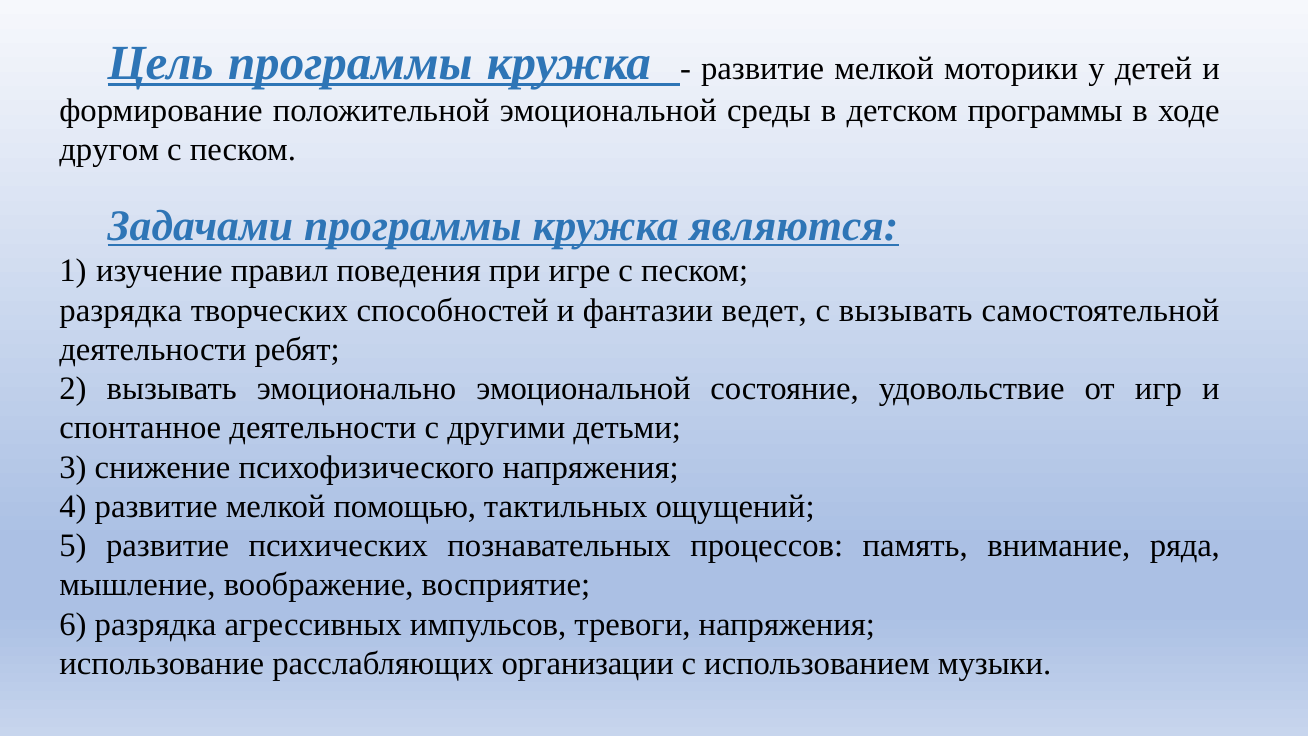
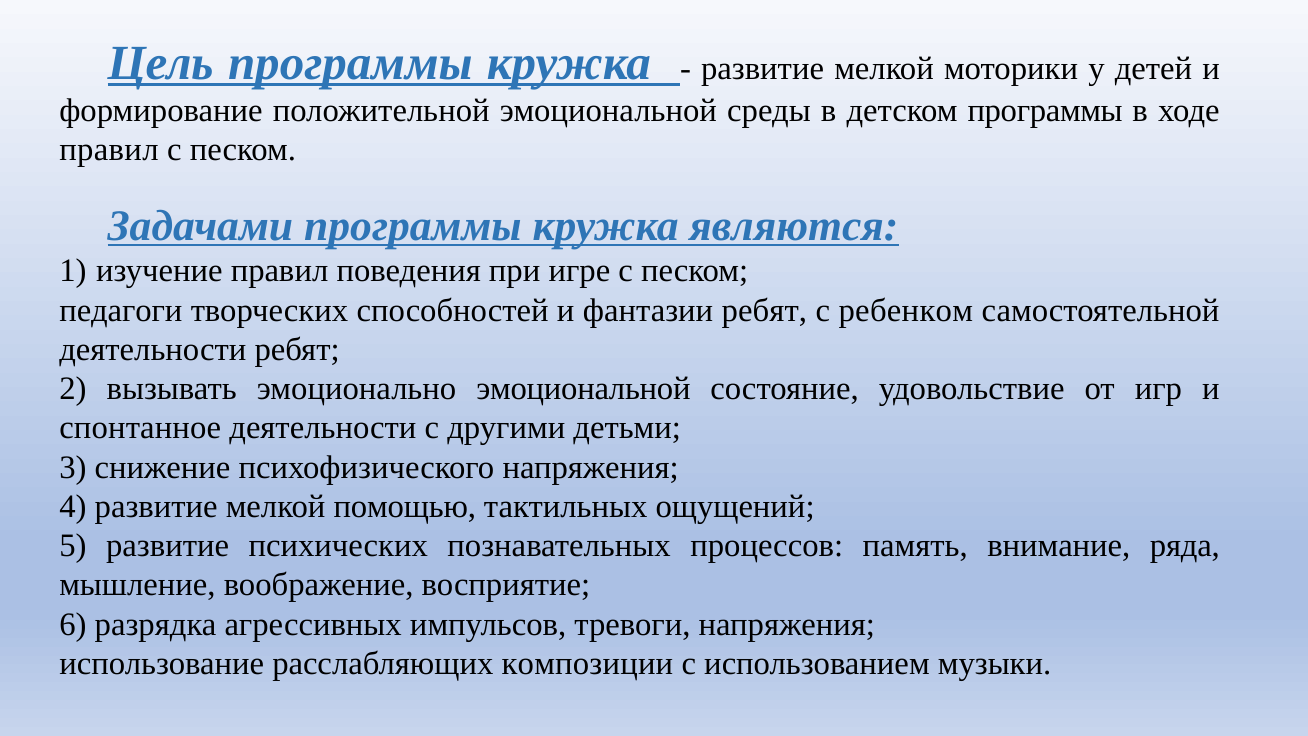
другом at (109, 150): другом -> правил
разрядка at (121, 310): разрядка -> педагоги
фантазии ведет: ведет -> ребят
с вызывать: вызывать -> ребенком
организации: организации -> композиции
